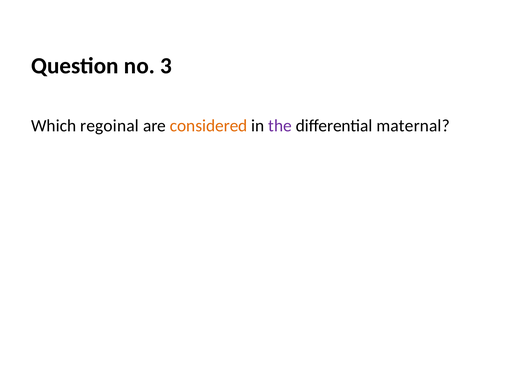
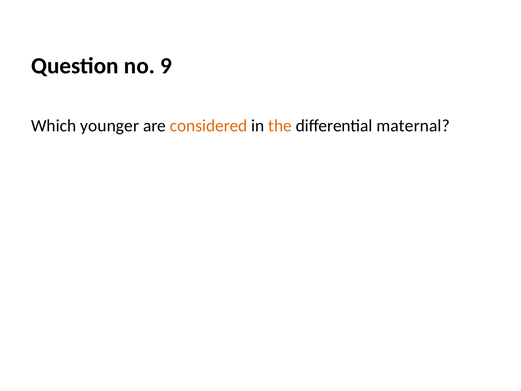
3: 3 -> 9
regoinal: regoinal -> younger
the colour: purple -> orange
